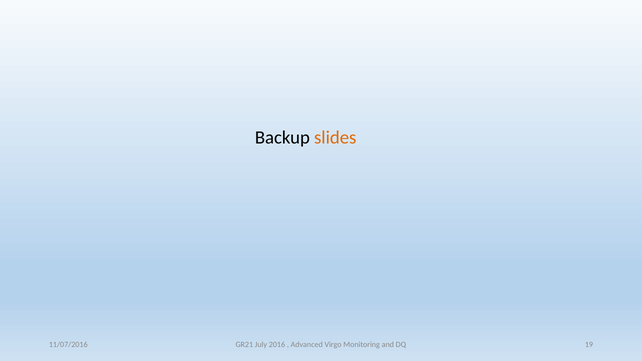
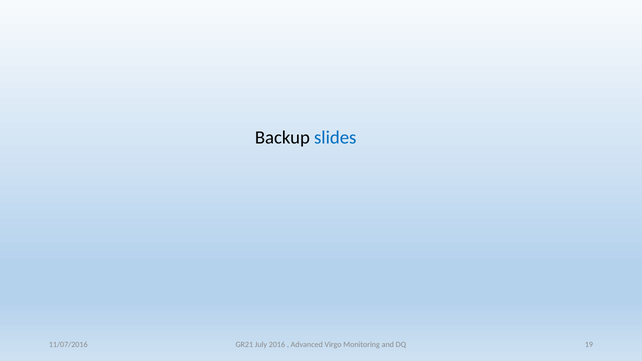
slides colour: orange -> blue
